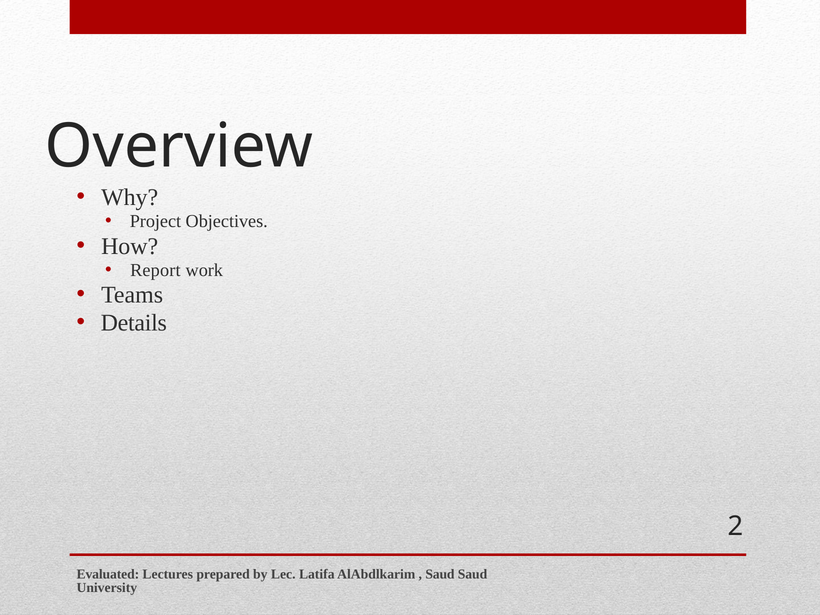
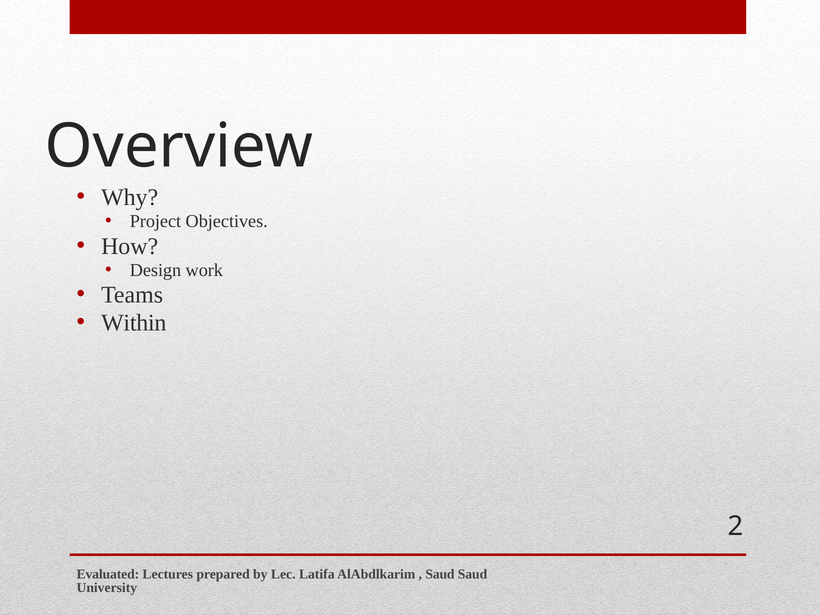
Report: Report -> Design
Details: Details -> Within
